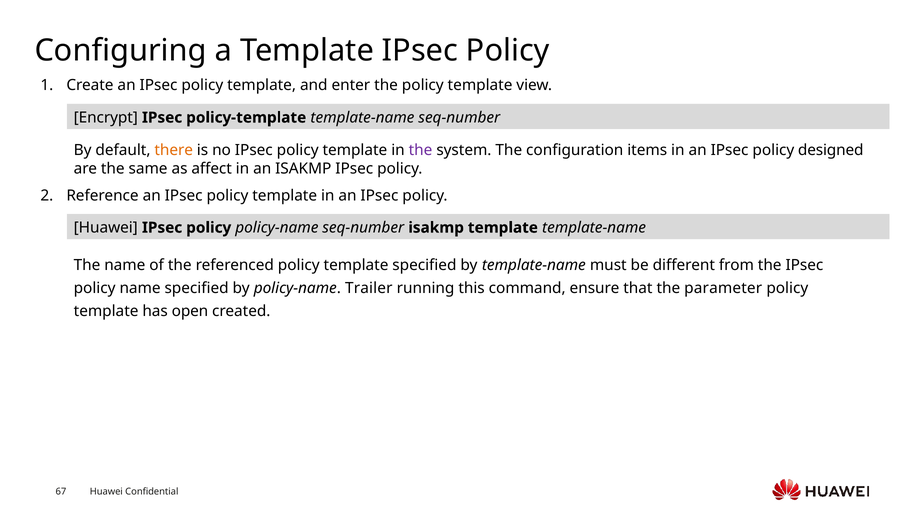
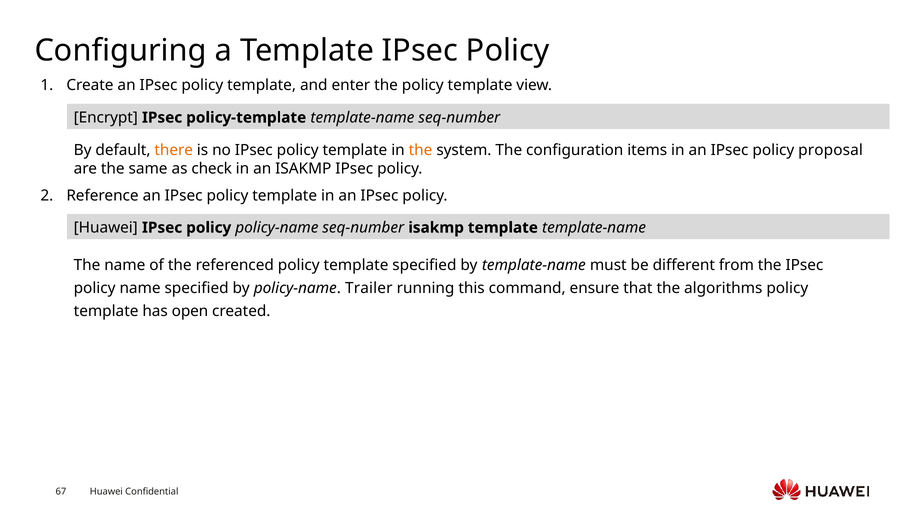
the at (421, 150) colour: purple -> orange
designed: designed -> proposal
affect: affect -> check
parameter: parameter -> algorithms
